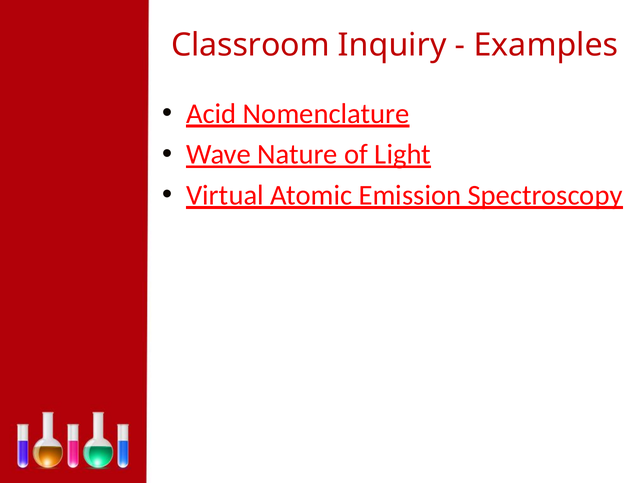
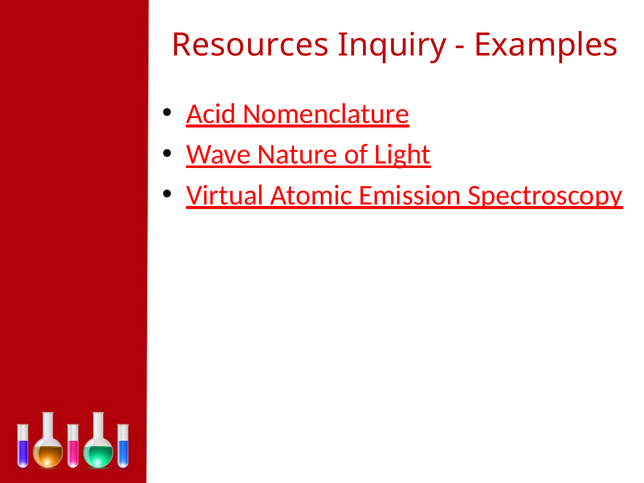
Classroom: Classroom -> Resources
